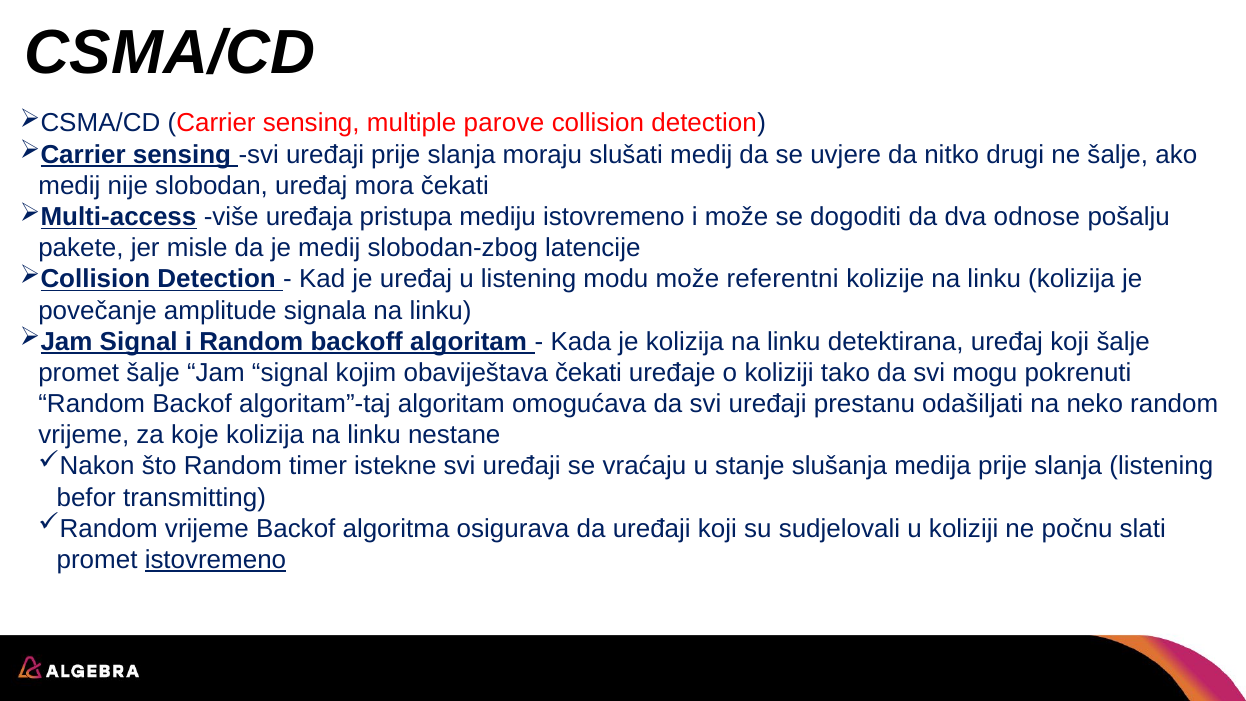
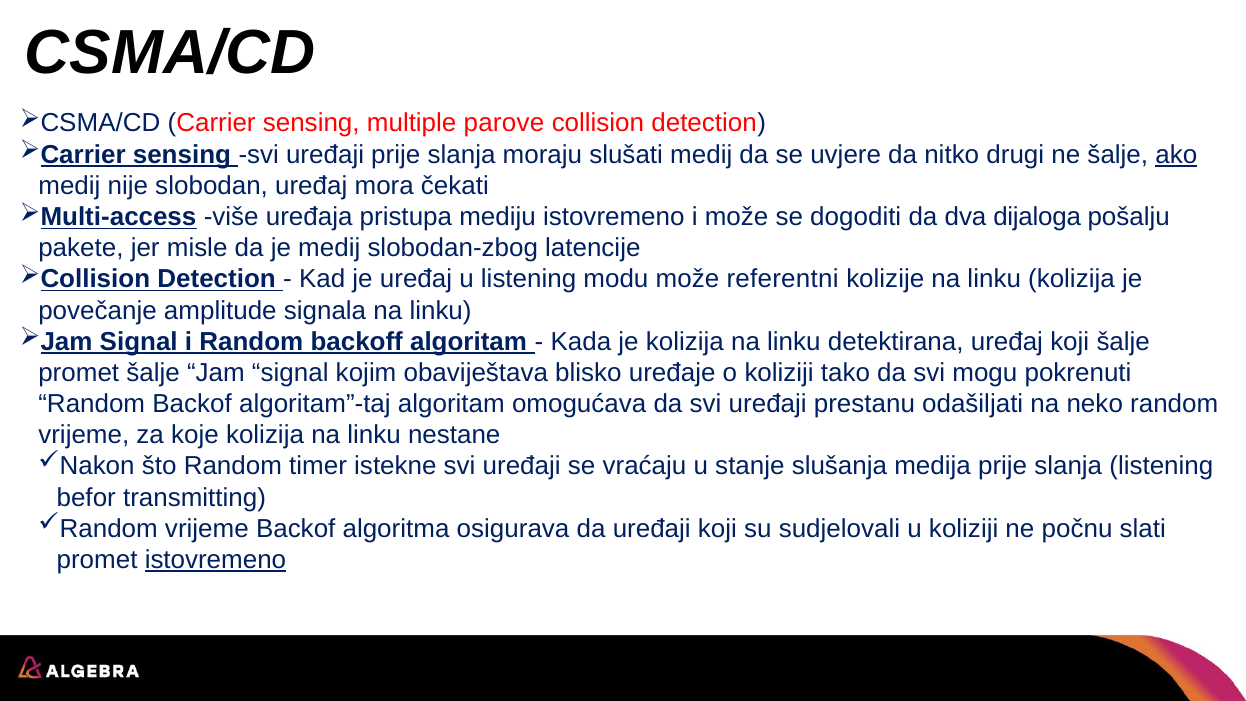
ako underline: none -> present
odnose: odnose -> dijaloga
obaviještava čekati: čekati -> blisko
